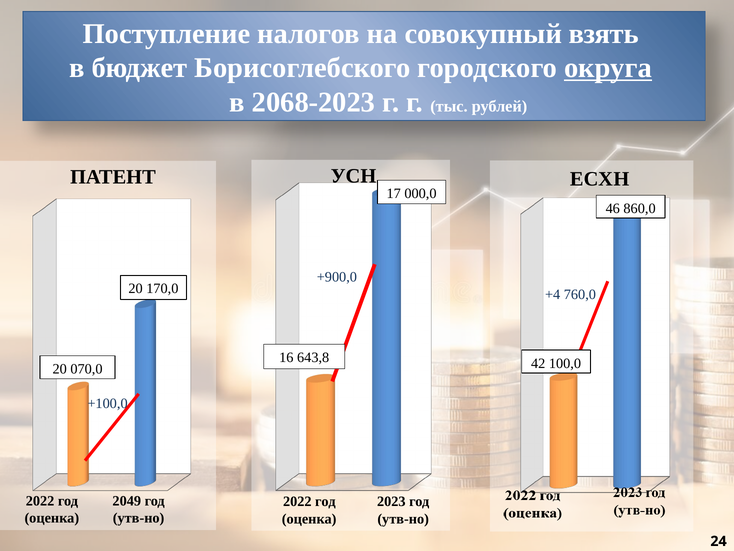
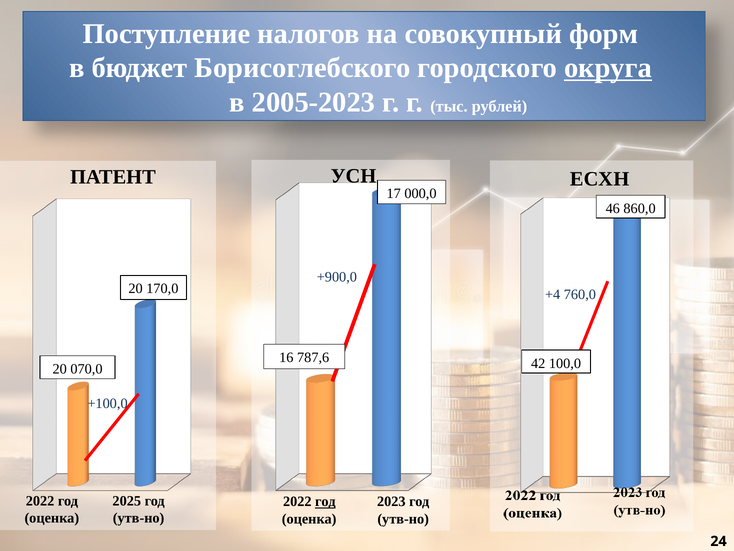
взять: взять -> форм
2068-2023: 2068-2023 -> 2005-2023
643,8: 643,8 -> 787,6
2049: 2049 -> 2025
год at (325, 501) underline: none -> present
